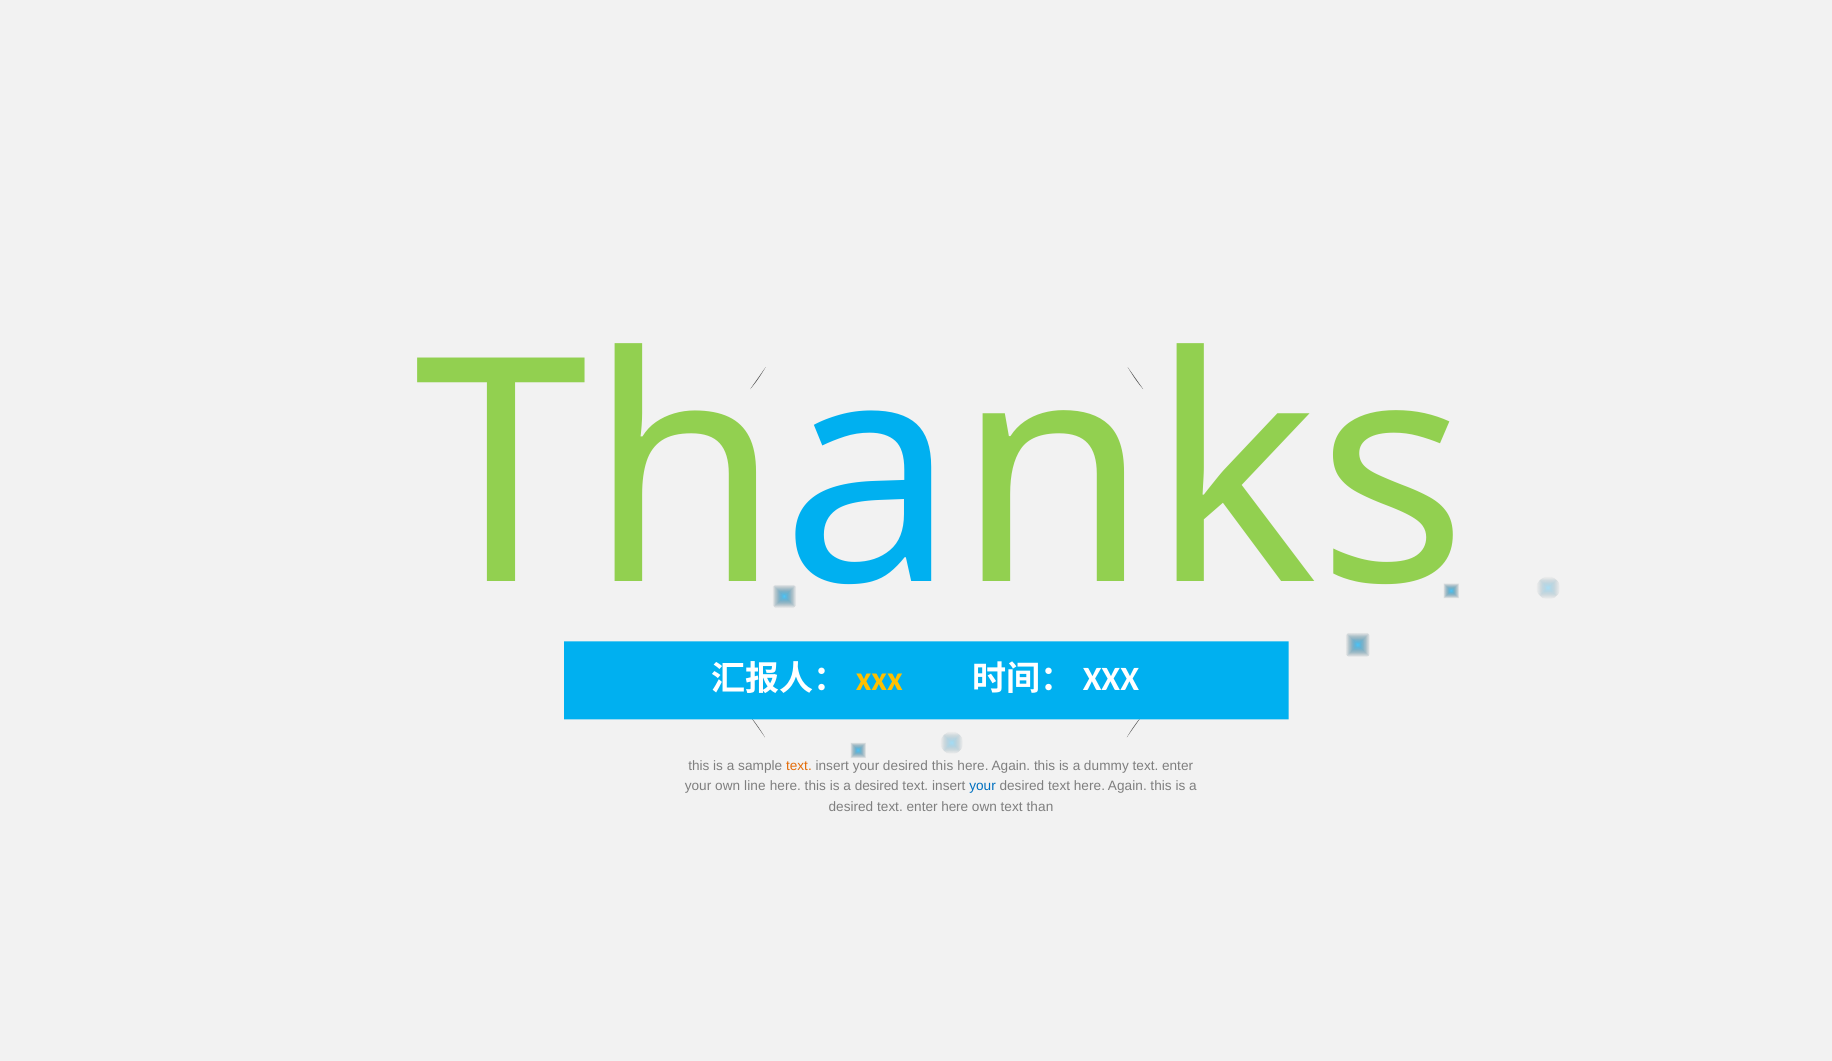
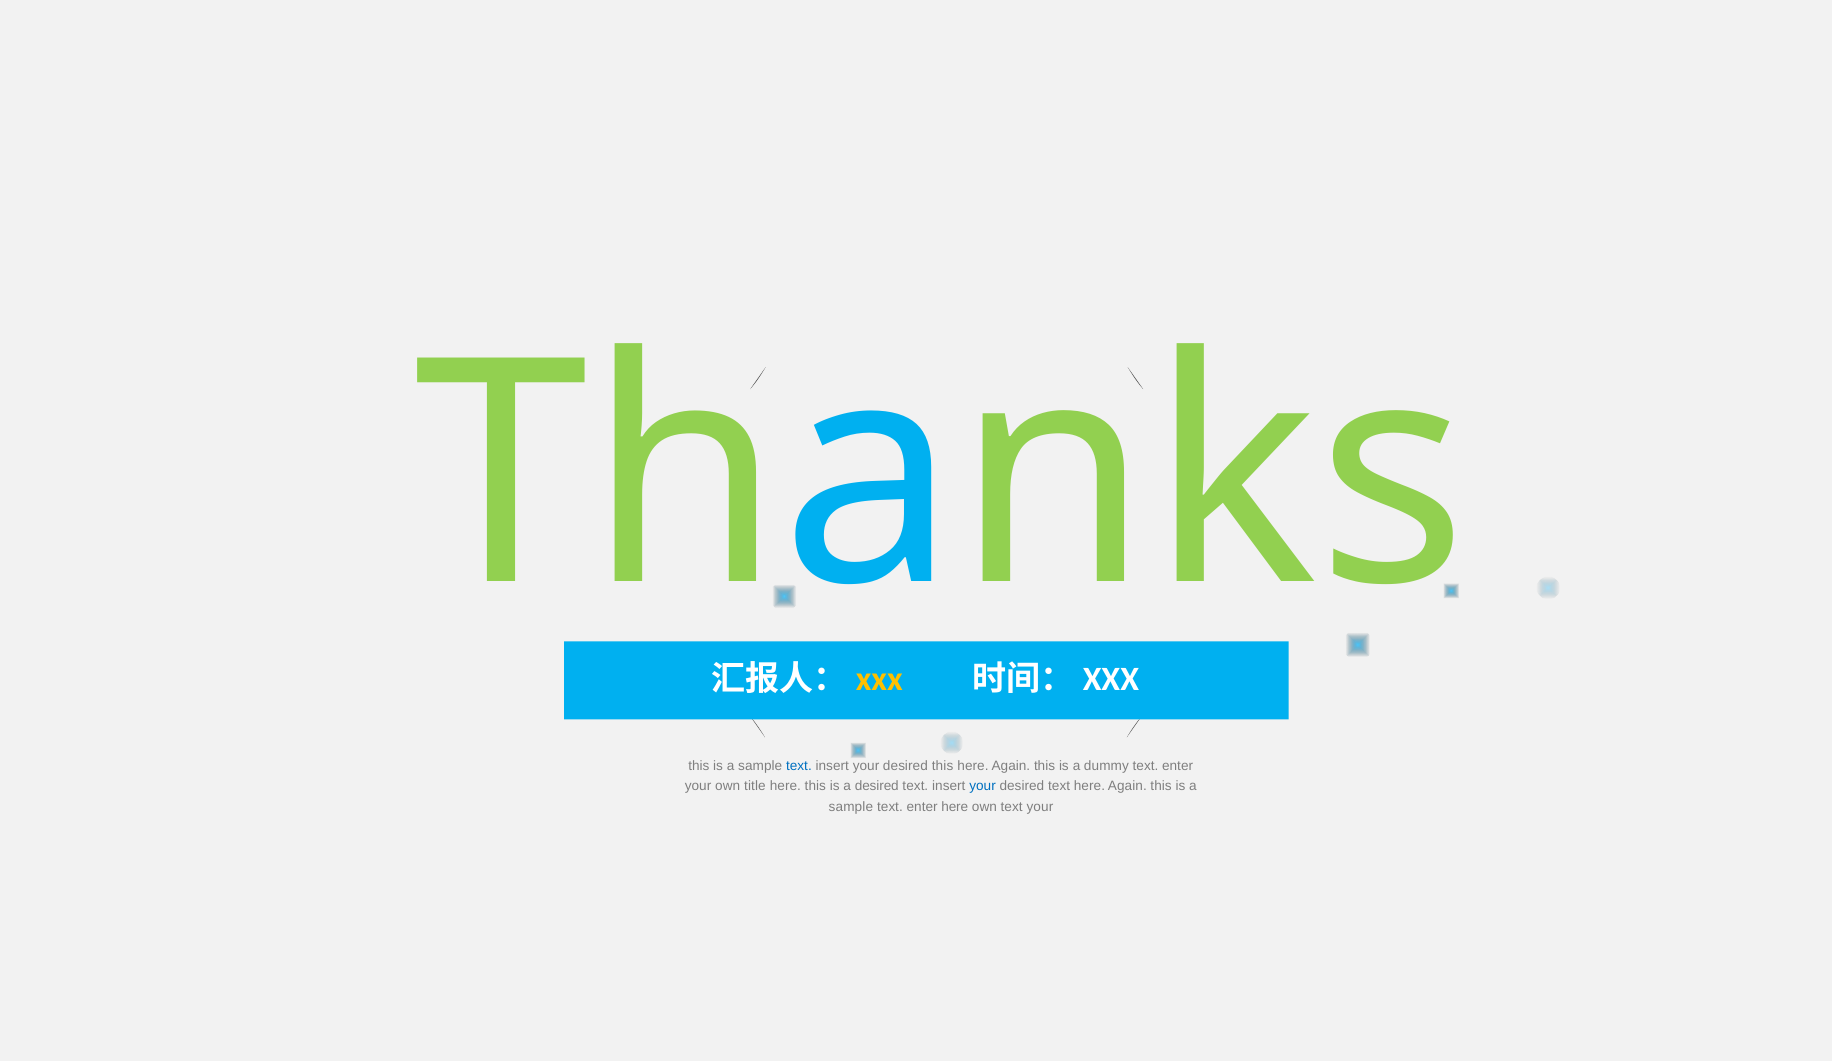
text at (799, 766) colour: orange -> blue
line: line -> title
desired at (851, 806): desired -> sample
text than: than -> your
